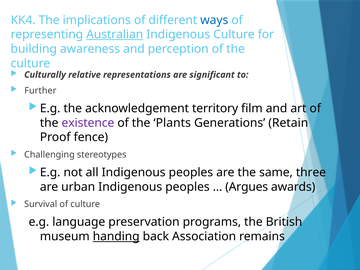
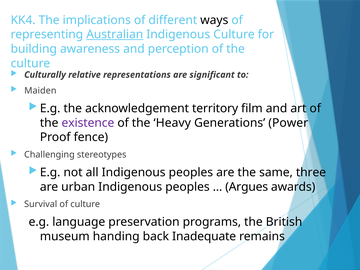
ways colour: blue -> black
Further: Further -> Maiden
Plants: Plants -> Heavy
Retain: Retain -> Power
handing underline: present -> none
Association: Association -> Inadequate
